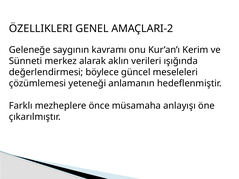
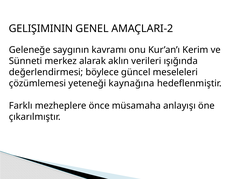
ÖZELLIKLERI: ÖZELLIKLERI -> GELIŞIMININ
anlamanın: anlamanın -> kaynağına
